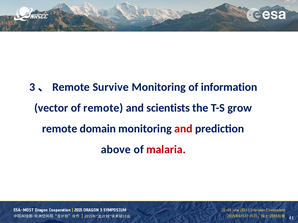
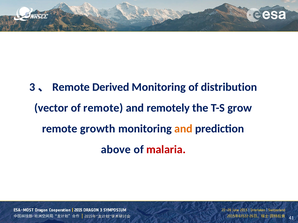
Survive: Survive -> Derived
information: information -> distribution
scientists: scientists -> remotely
domain: domain -> growth
and at (183, 129) colour: red -> orange
